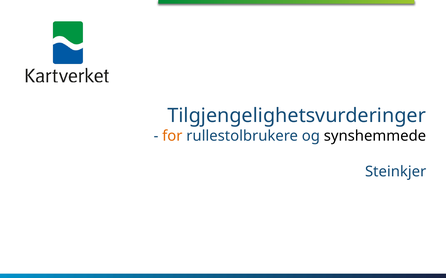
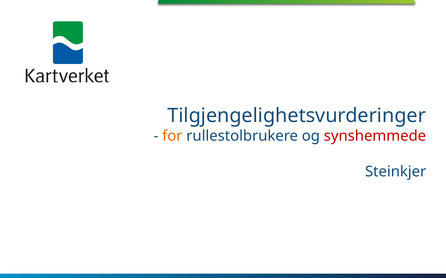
synshemmede colour: black -> red
